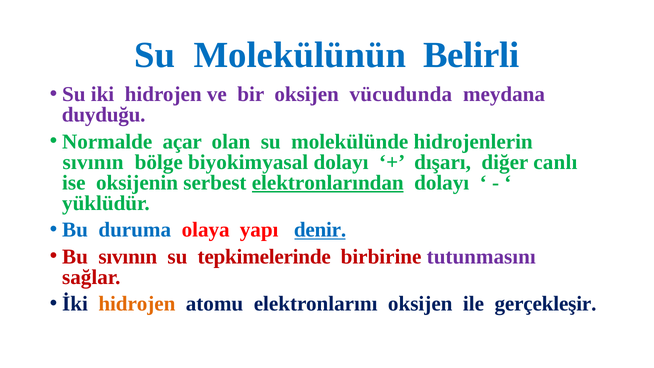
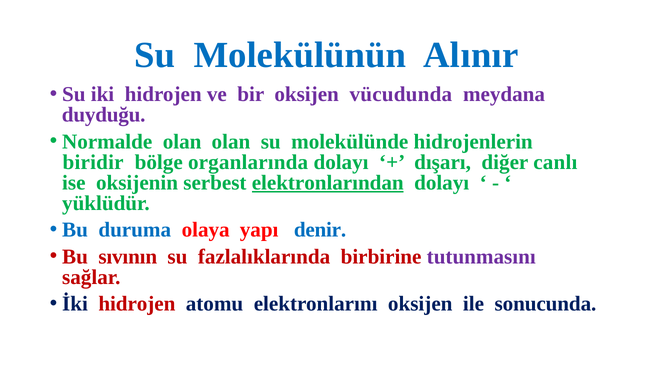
Belirli: Belirli -> Alınır
Normalde açar: açar -> olan
sıvının at (93, 162): sıvının -> biridir
biyokimyasal: biyokimyasal -> organlarında
denir underline: present -> none
tepkimelerinde: tepkimelerinde -> fazlalıklarında
hidrojen at (137, 304) colour: orange -> red
gerçekleşir: gerçekleşir -> sonucunda
